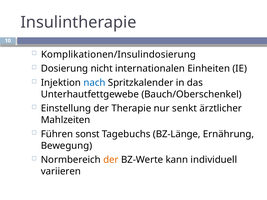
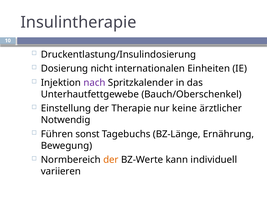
Komplikationen/Insulindosierung: Komplikationen/Insulindosierung -> Druckentlastung/Insulindosierung
nach colour: blue -> purple
senkt: senkt -> keine
Mahlzeiten: Mahlzeiten -> Notwendig
